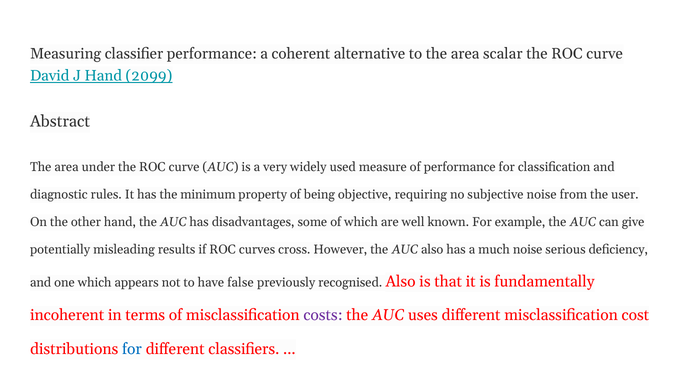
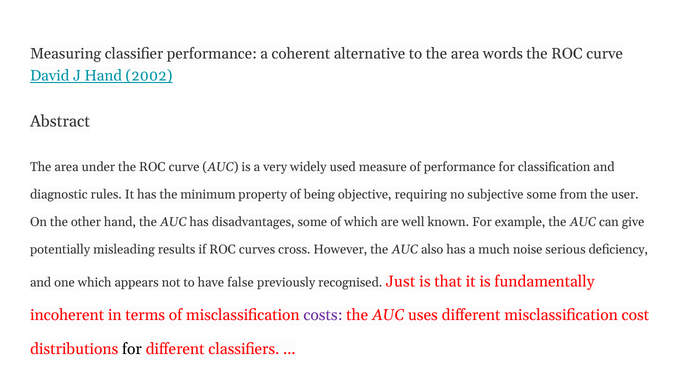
scalar: scalar -> words
2099: 2099 -> 2002
subjective noise: noise -> some
recognised Also: Also -> Just
for at (132, 349) colour: blue -> black
